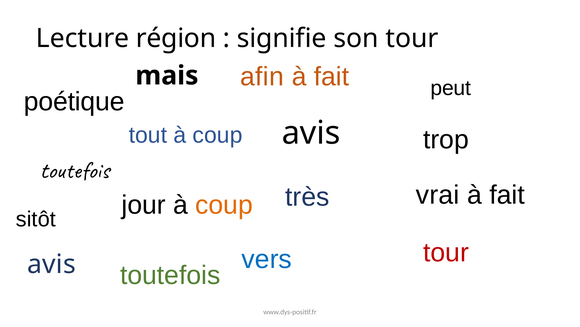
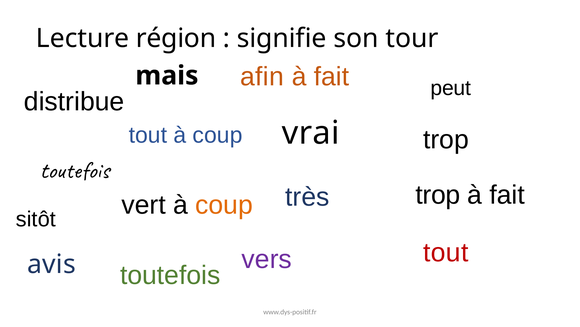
poétique: poétique -> distribue
avis at (311, 133): avis -> vrai
jour: jour -> vert
très vrai: vrai -> trop
tour at (446, 252): tour -> tout
vers colour: blue -> purple
